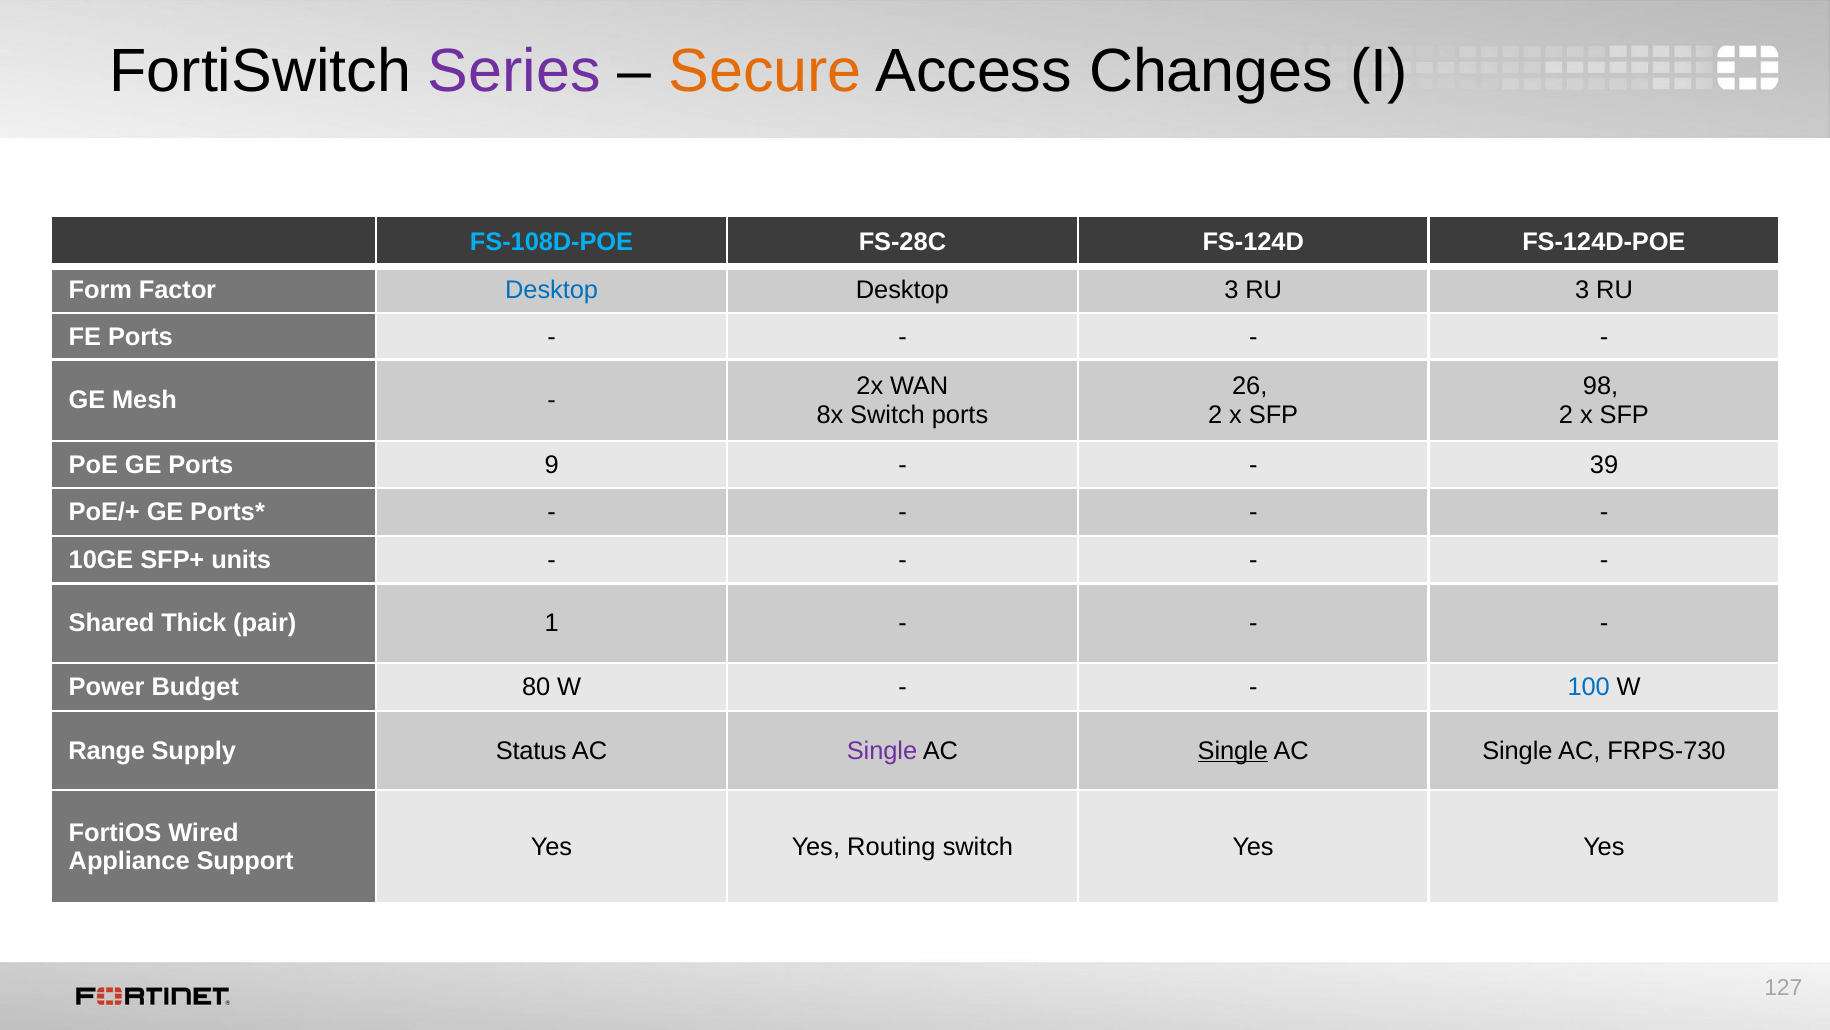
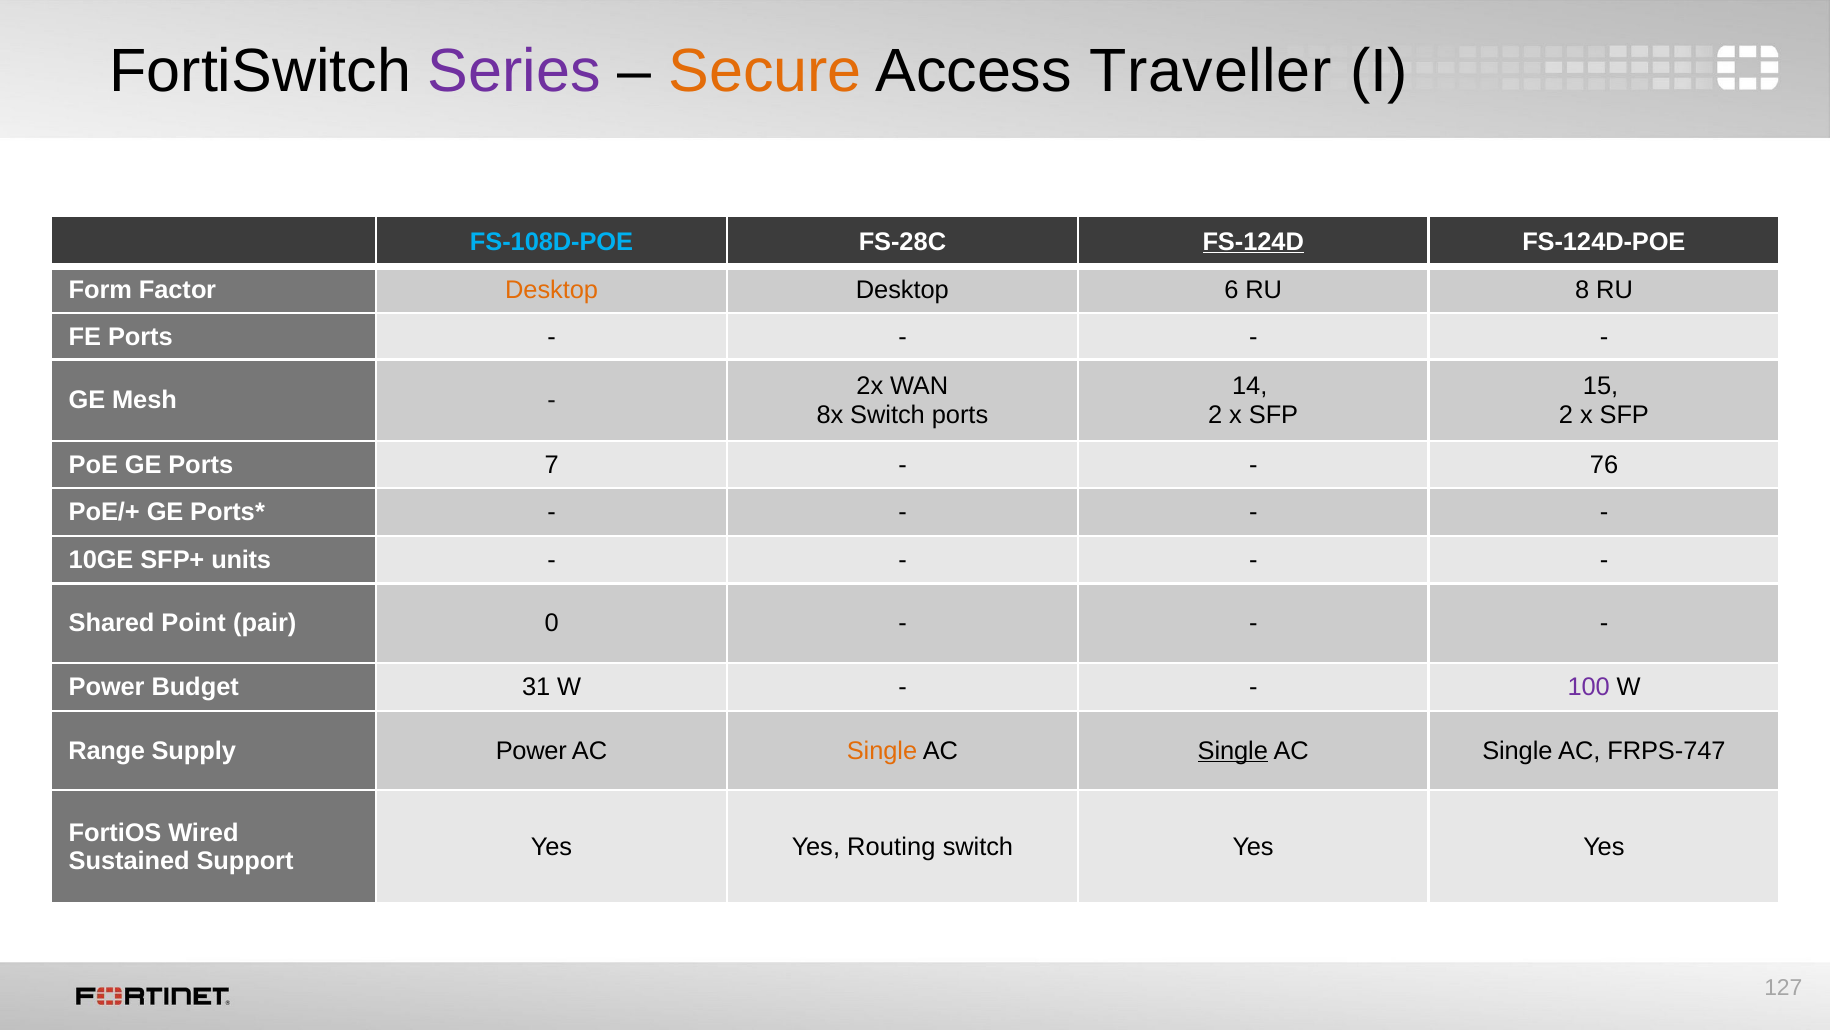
Changes: Changes -> Traveller
FS-124D underline: none -> present
Desktop at (552, 290) colour: blue -> orange
Desktop 3: 3 -> 6
RU 3: 3 -> 8
26: 26 -> 14
98: 98 -> 15
9: 9 -> 7
39: 39 -> 76
Thick: Thick -> Point
1: 1 -> 0
80: 80 -> 31
100 colour: blue -> purple
Supply Status: Status -> Power
Single at (882, 750) colour: purple -> orange
FRPS-730: FRPS-730 -> FRPS-747
Appliance: Appliance -> Sustained
